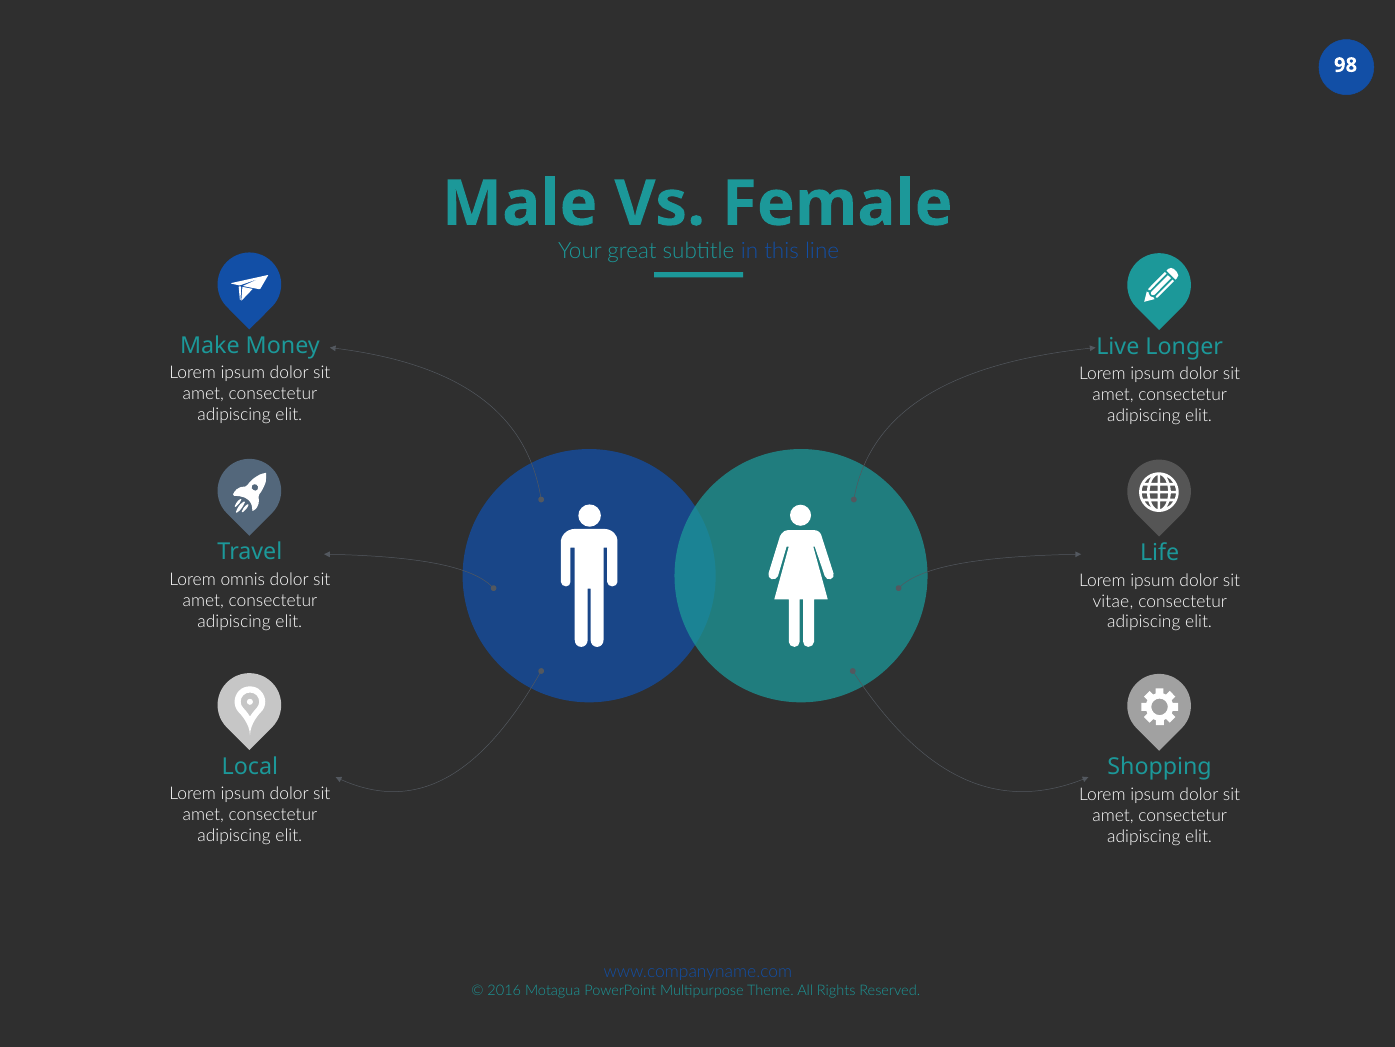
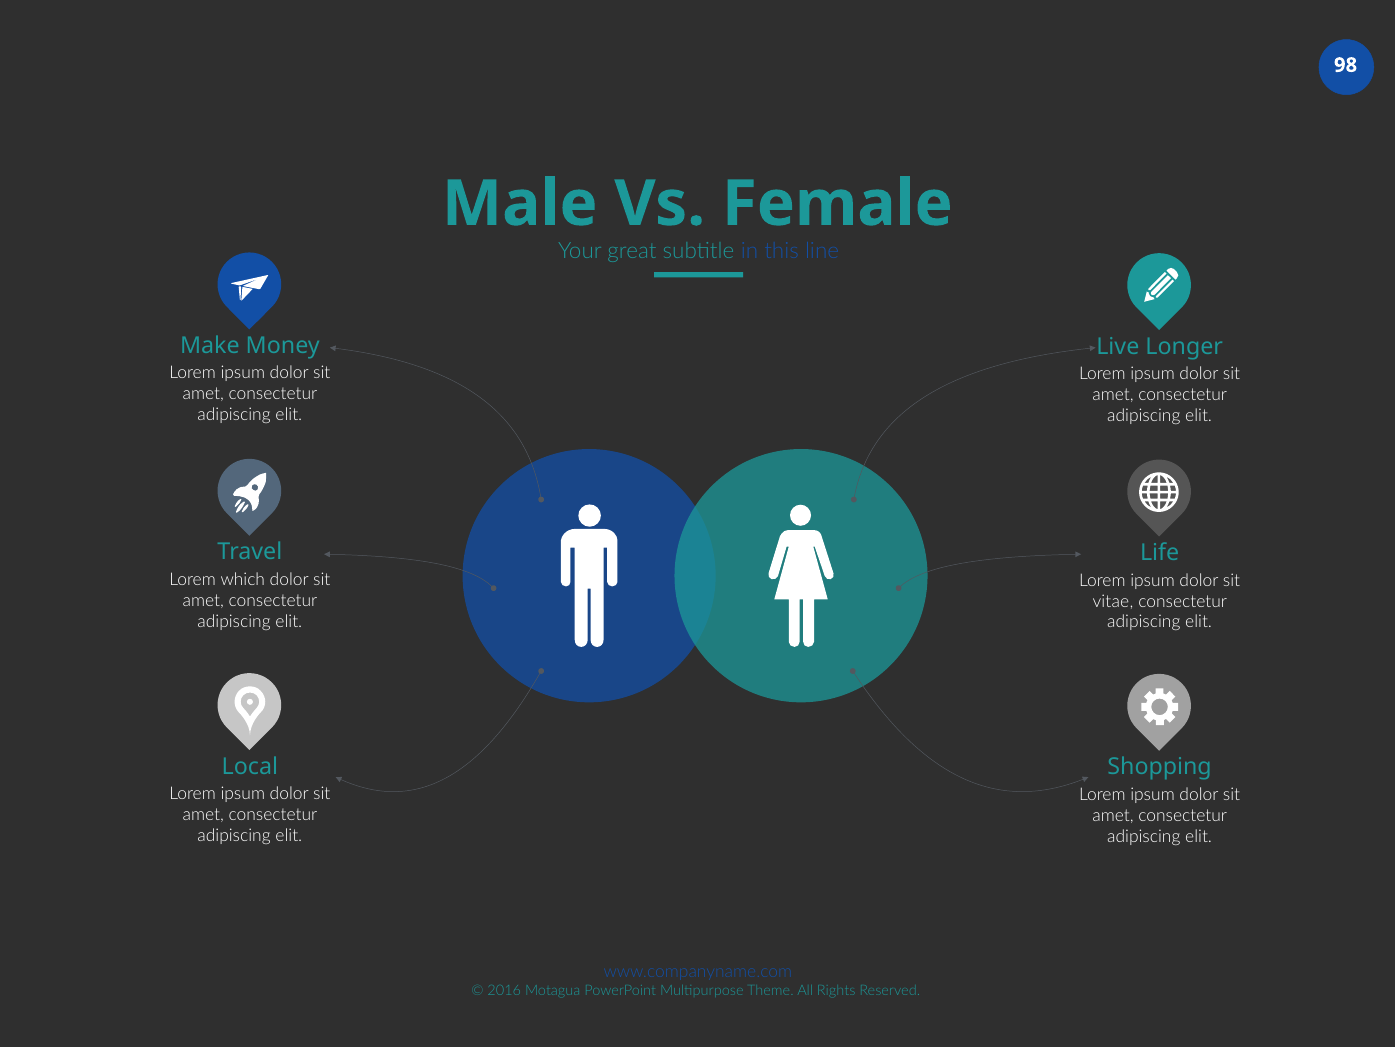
omnis: omnis -> which
